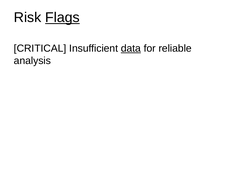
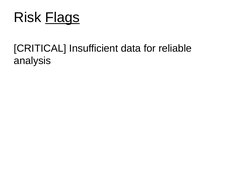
data underline: present -> none
